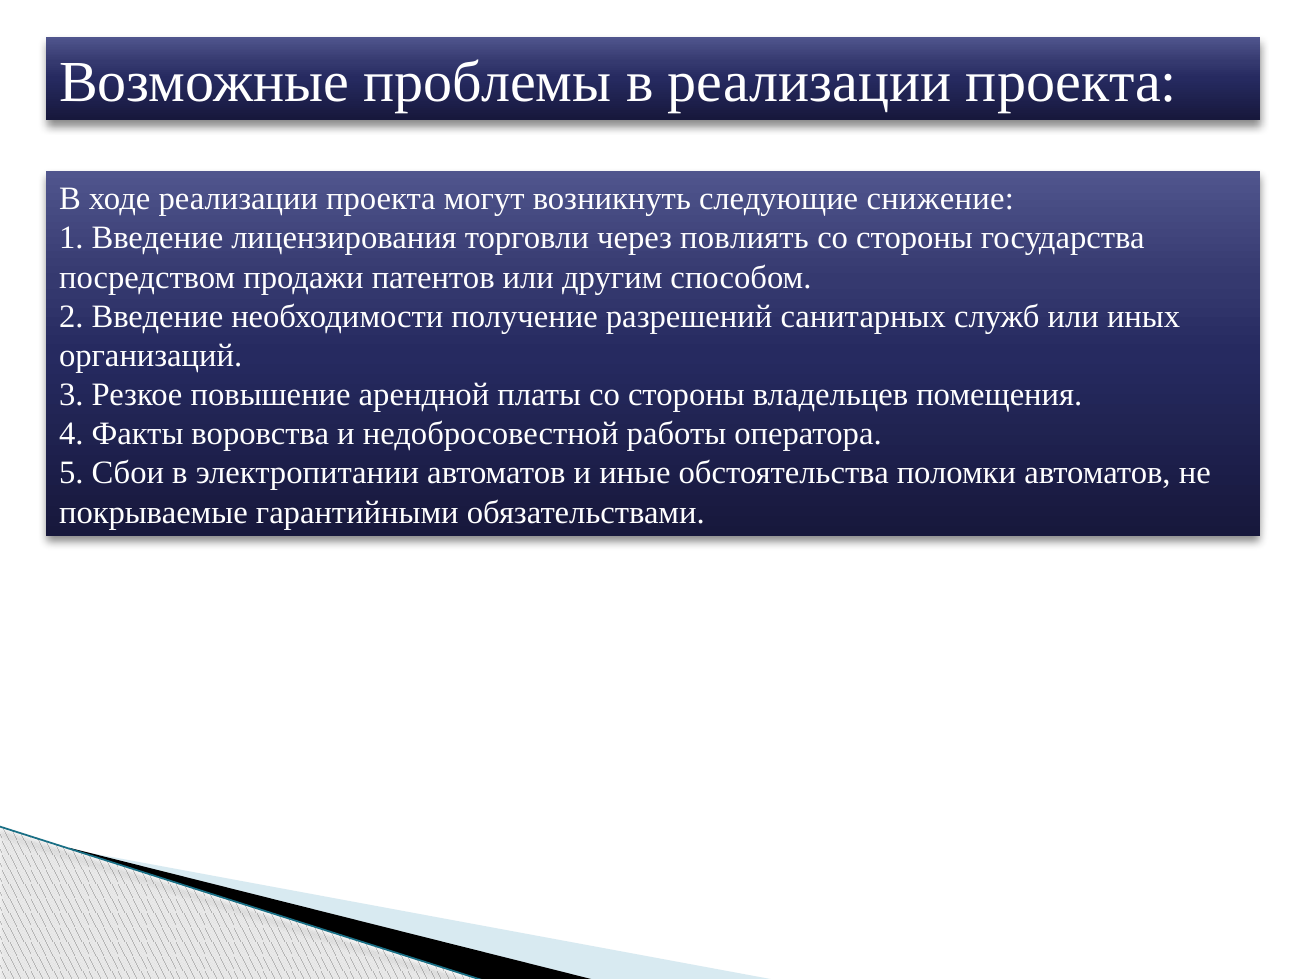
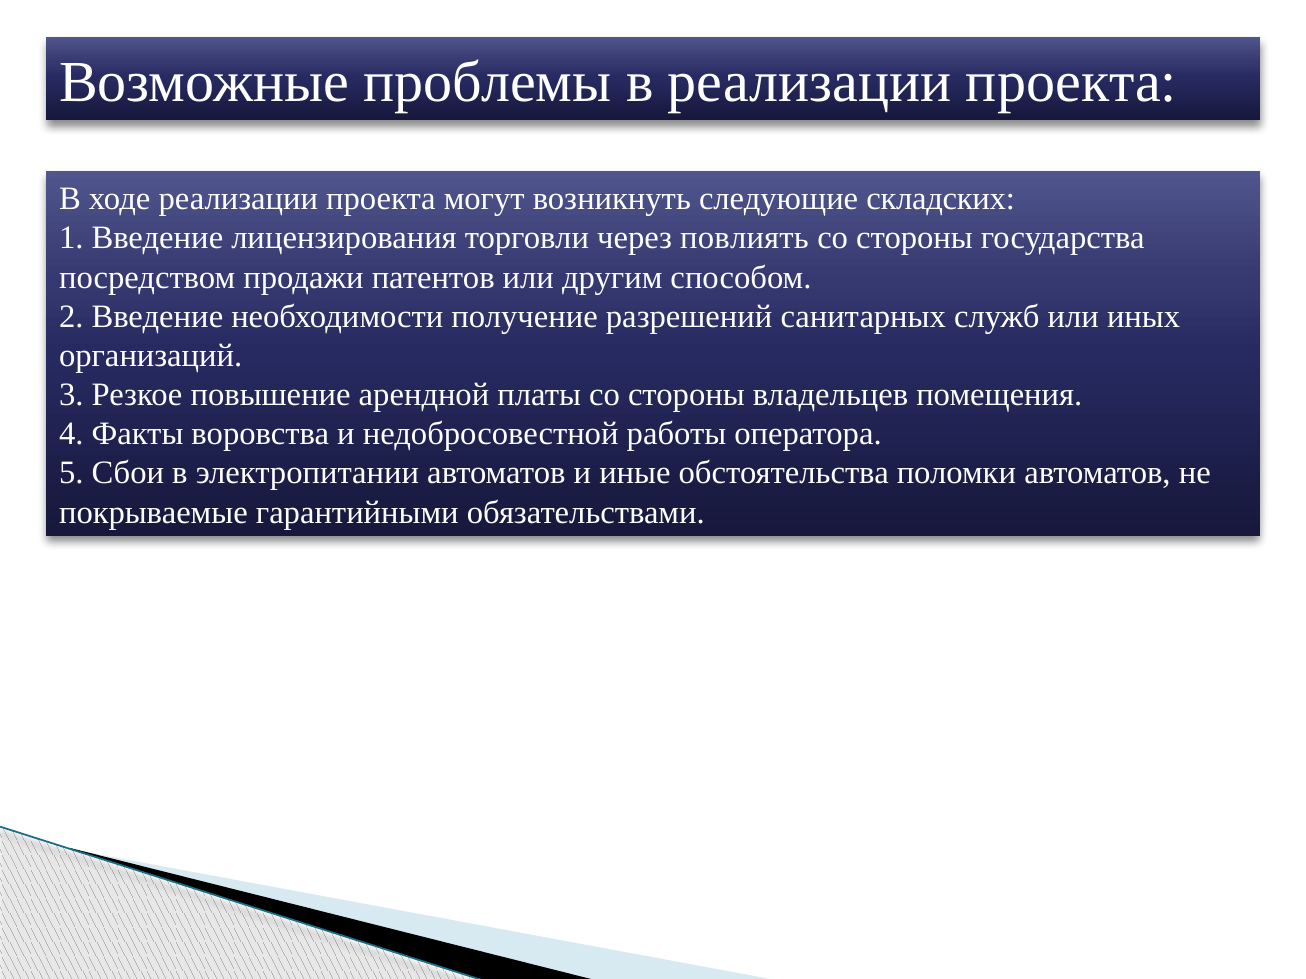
снижение: снижение -> складских
